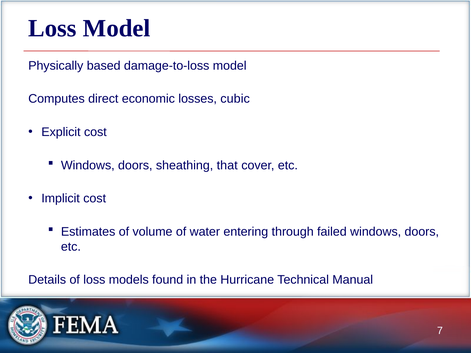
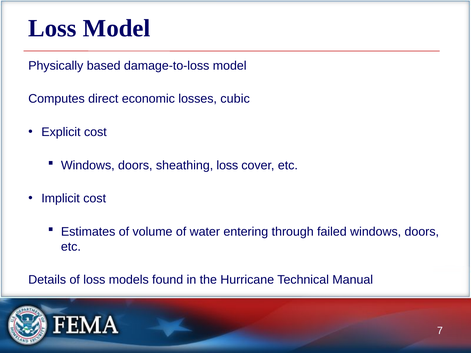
sheathing that: that -> loss
